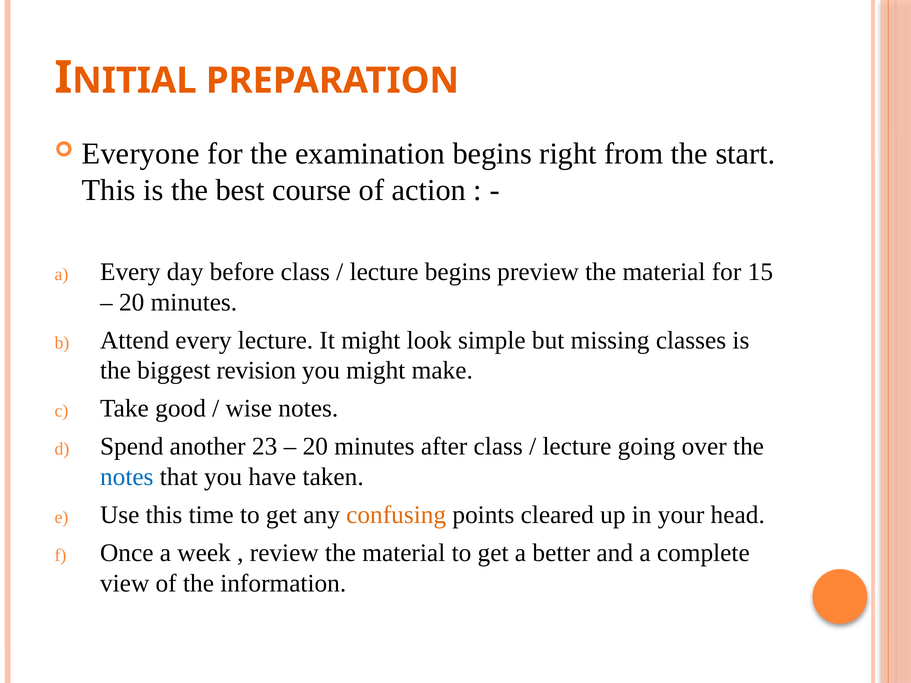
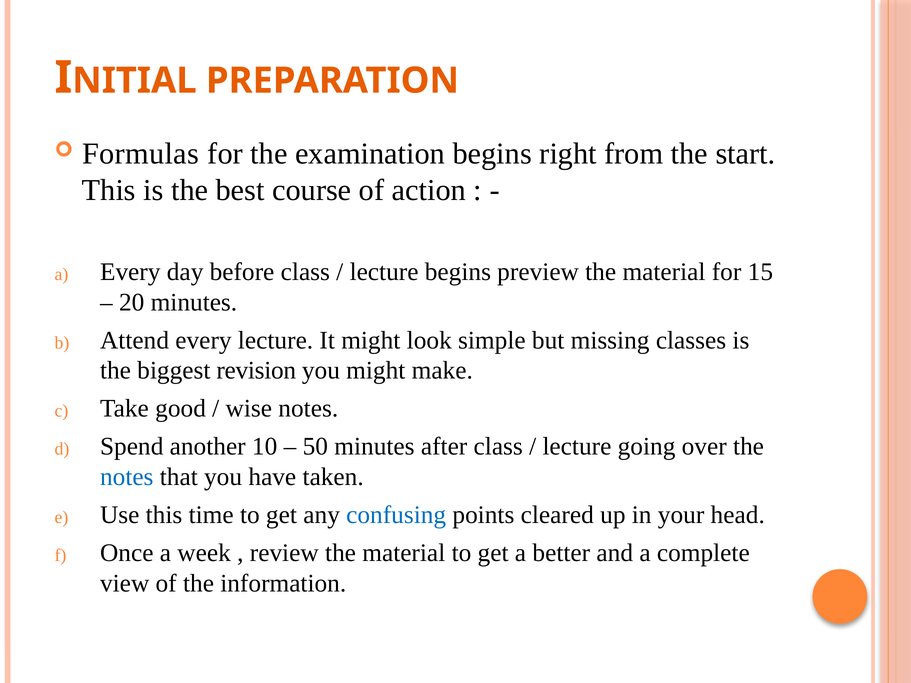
Everyone: Everyone -> Formulas
23: 23 -> 10
20 at (315, 447): 20 -> 50
confusing colour: orange -> blue
